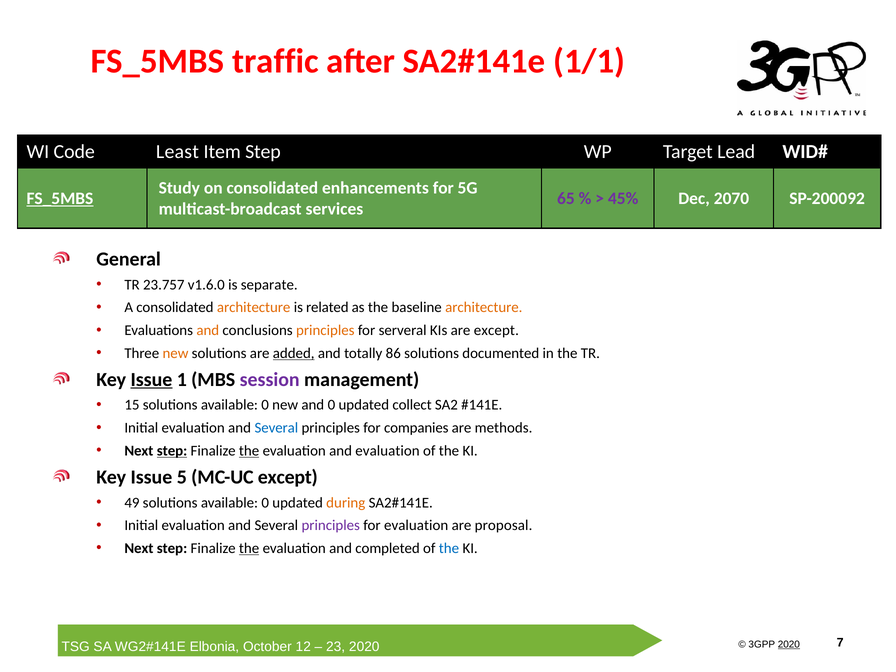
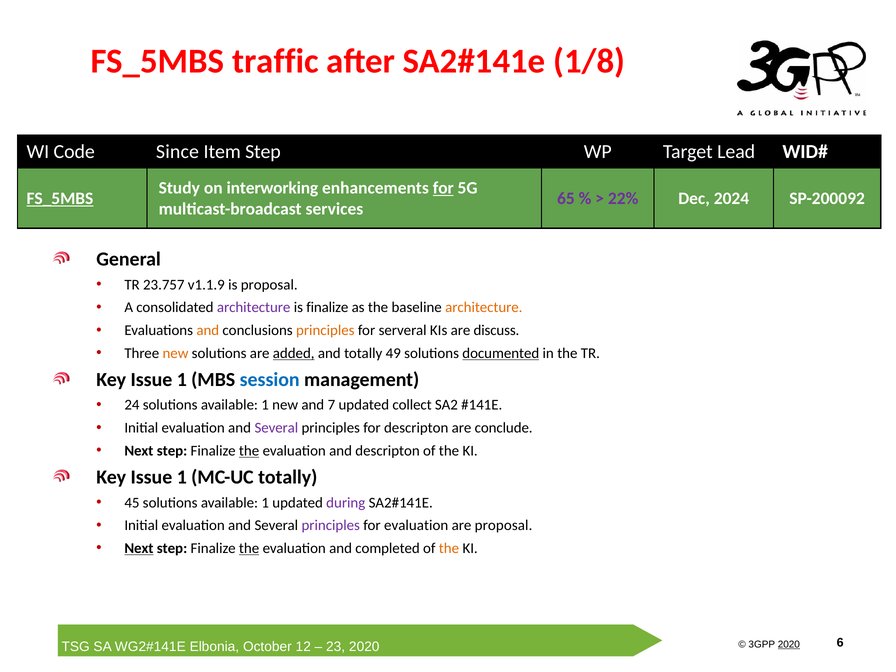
1/1: 1/1 -> 1/8
Least: Least -> Since
on consolidated: consolidated -> interworking
for at (443, 188) underline: none -> present
45%: 45% -> 22%
2070: 2070 -> 2024
v1.6.0: v1.6.0 -> v1.1.9
is separate: separate -> proposal
architecture at (254, 308) colour: orange -> purple
is related: related -> finalize
are except: except -> discuss
86: 86 -> 49
documented underline: none -> present
Issue at (151, 380) underline: present -> none
session colour: purple -> blue
15: 15 -> 24
0 at (265, 405): 0 -> 1
and 0: 0 -> 7
Several at (276, 428) colour: blue -> purple
for companies: companies -> descripton
methods: methods -> conclude
step at (172, 451) underline: present -> none
and evaluation: evaluation -> descripton
5 at (182, 477): 5 -> 1
MC-UC except: except -> totally
49: 49 -> 45
0 at (265, 503): 0 -> 1
during colour: orange -> purple
Next at (139, 548) underline: none -> present
the at (449, 548) colour: blue -> orange
7: 7 -> 6
